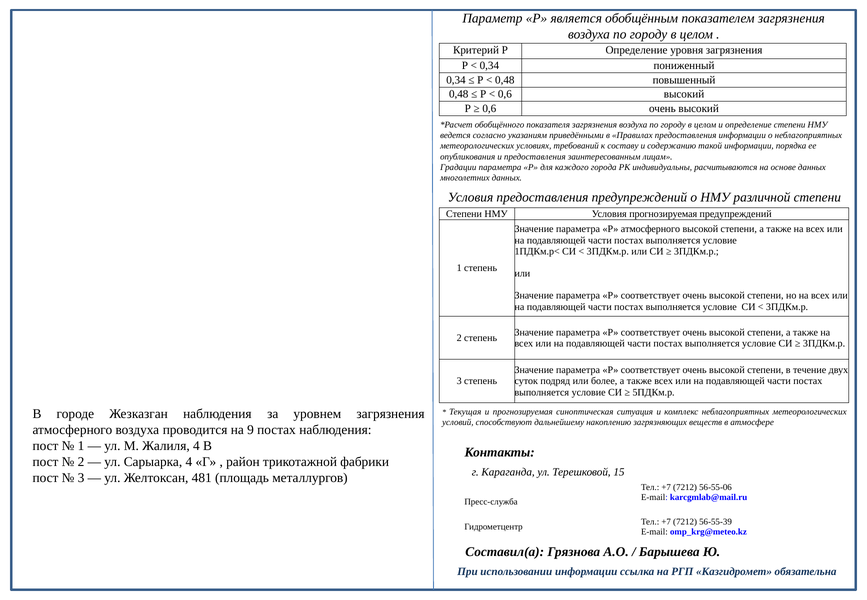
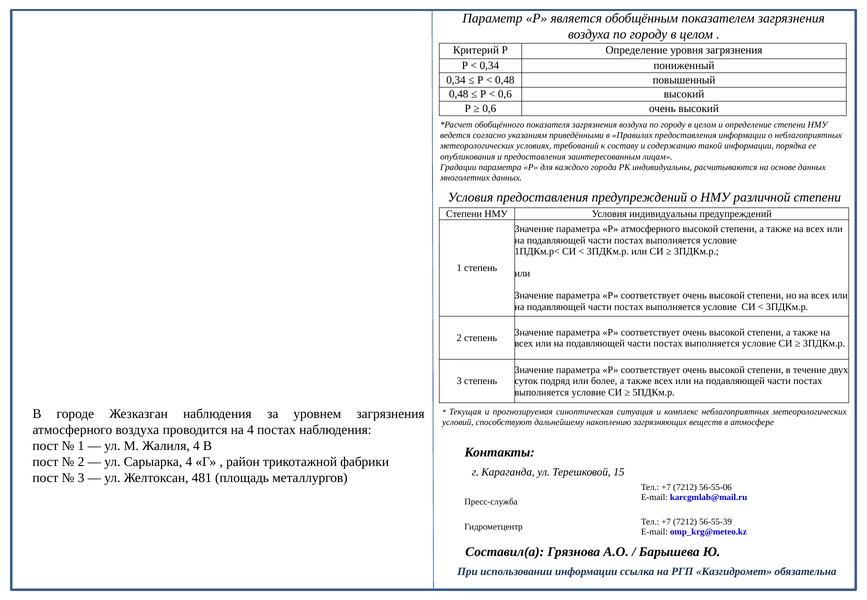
Условия прогнозируемая: прогнозируемая -> индивидуальны
на 9: 9 -> 4
